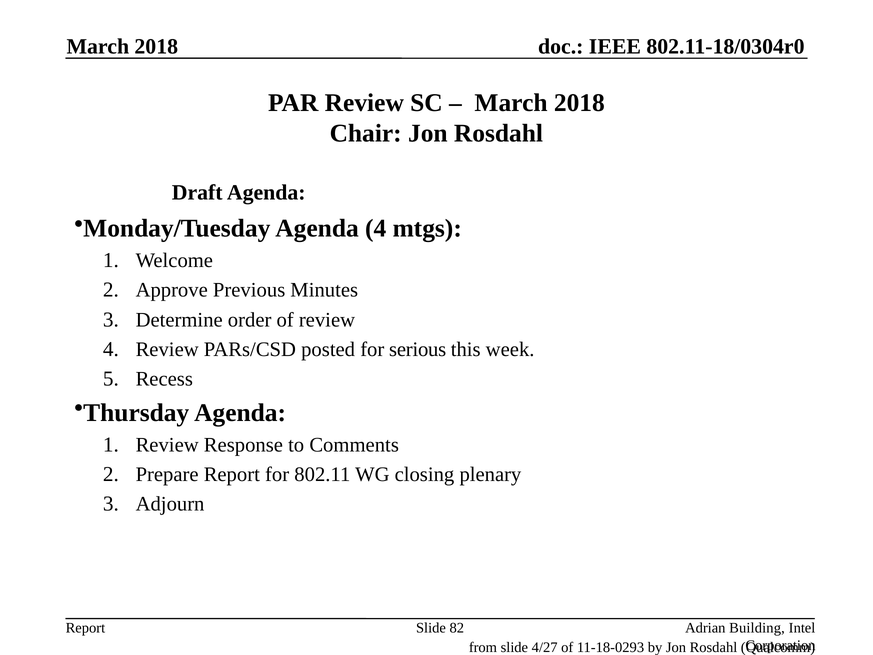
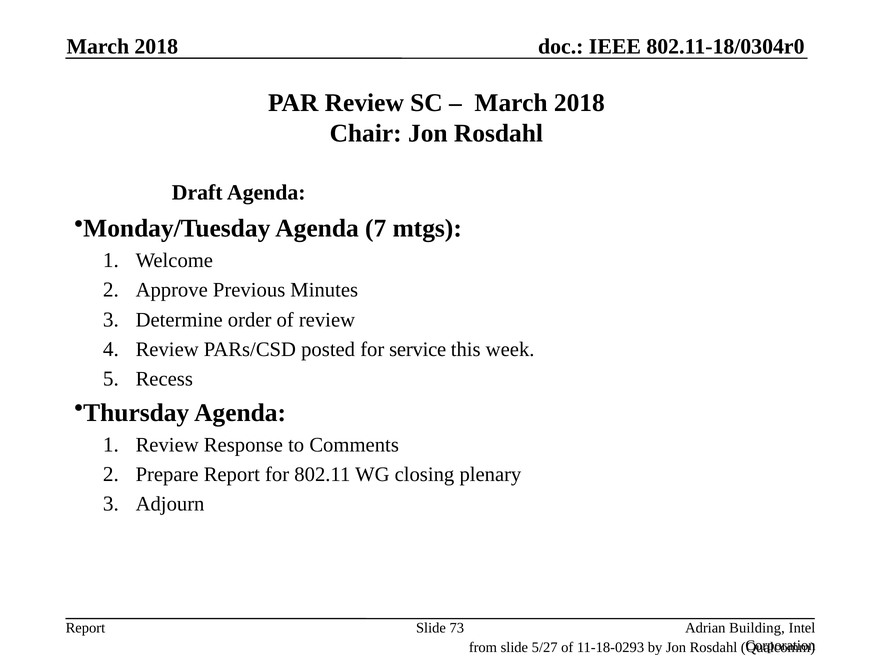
Agenda 4: 4 -> 7
serious: serious -> service
82: 82 -> 73
4/27: 4/27 -> 5/27
